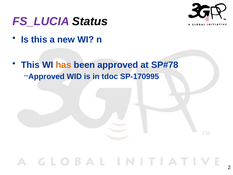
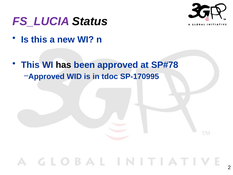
has colour: orange -> black
